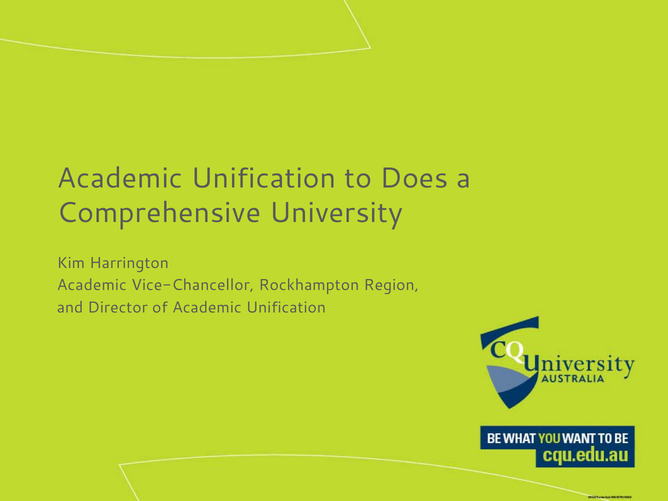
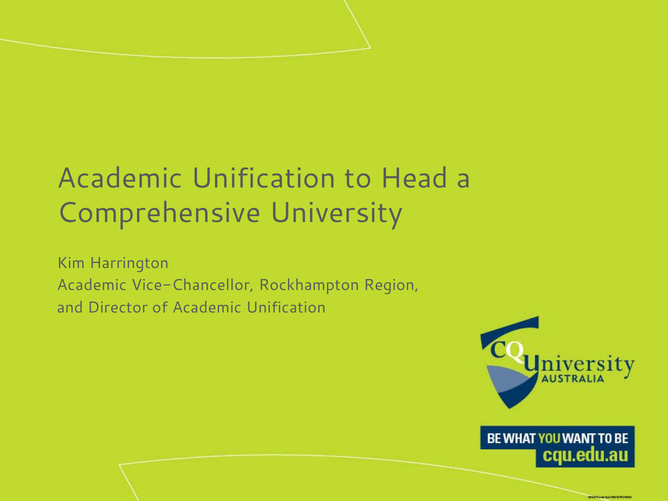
Does: Does -> Head
